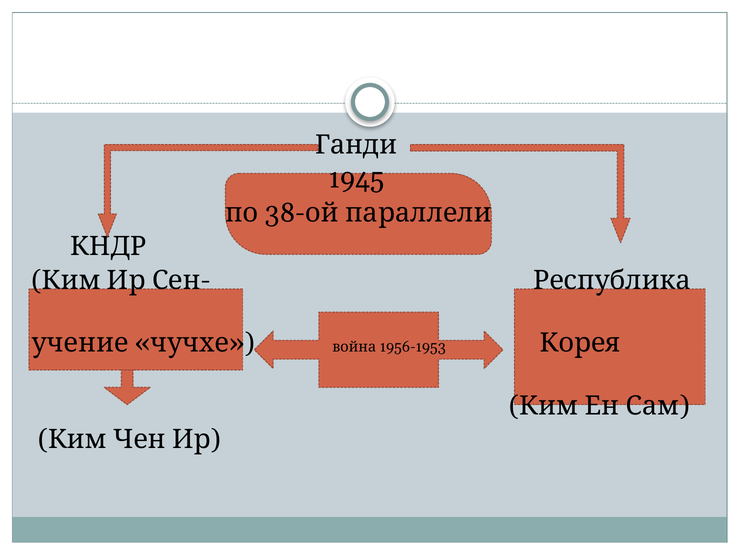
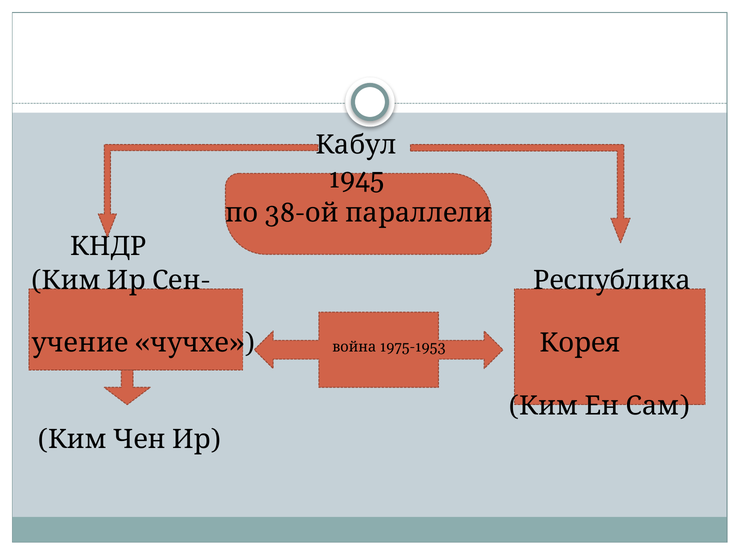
Ганди: Ганди -> Кабул
1956-1953: 1956-1953 -> 1975-1953
